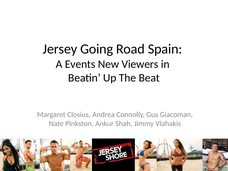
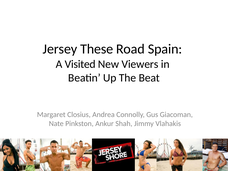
Going: Going -> These
Events: Events -> Visited
